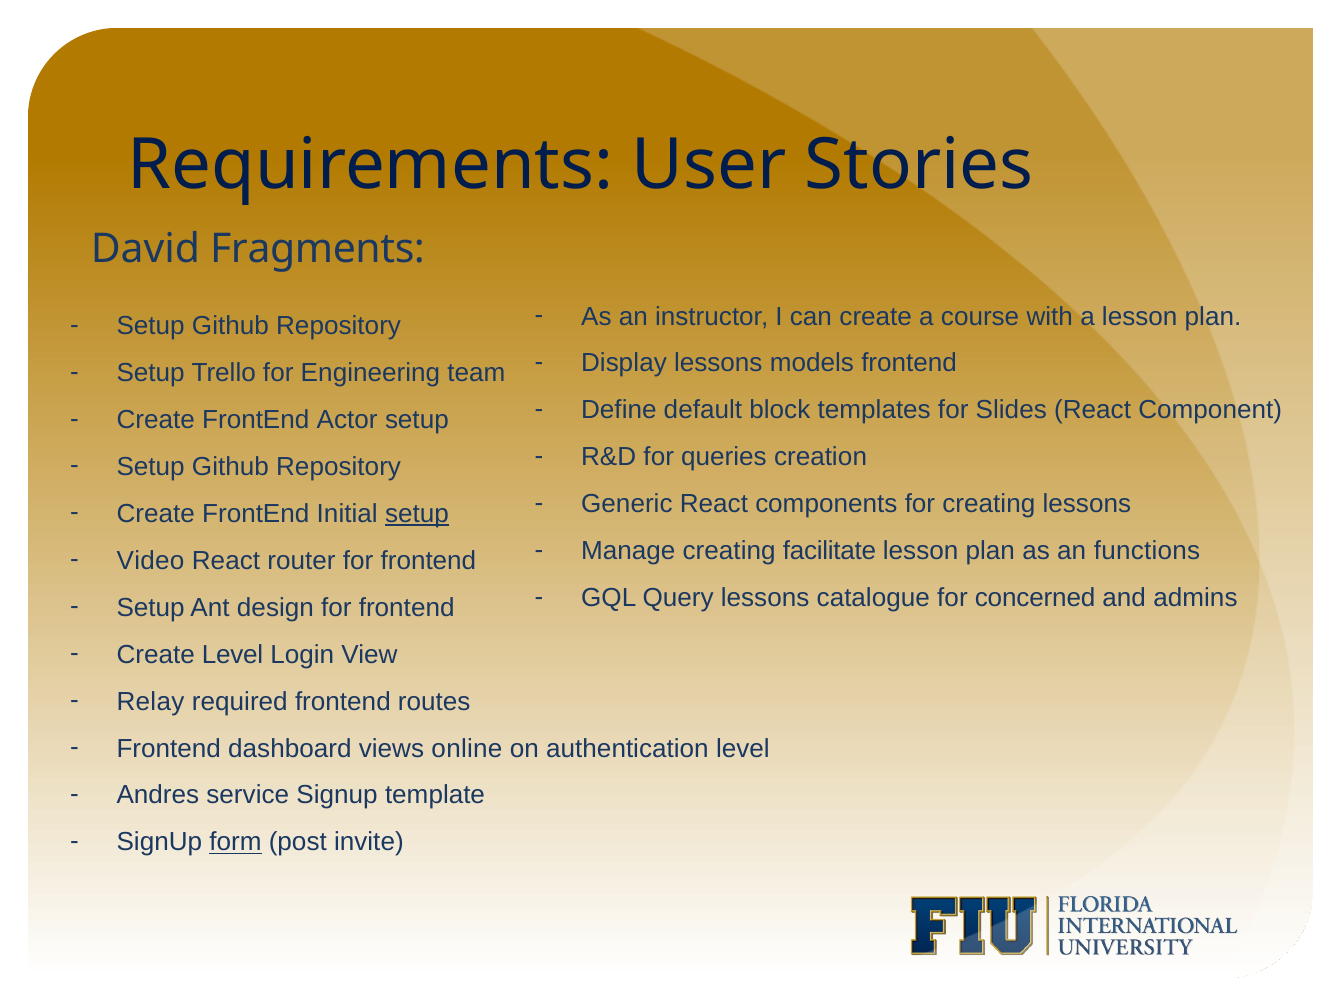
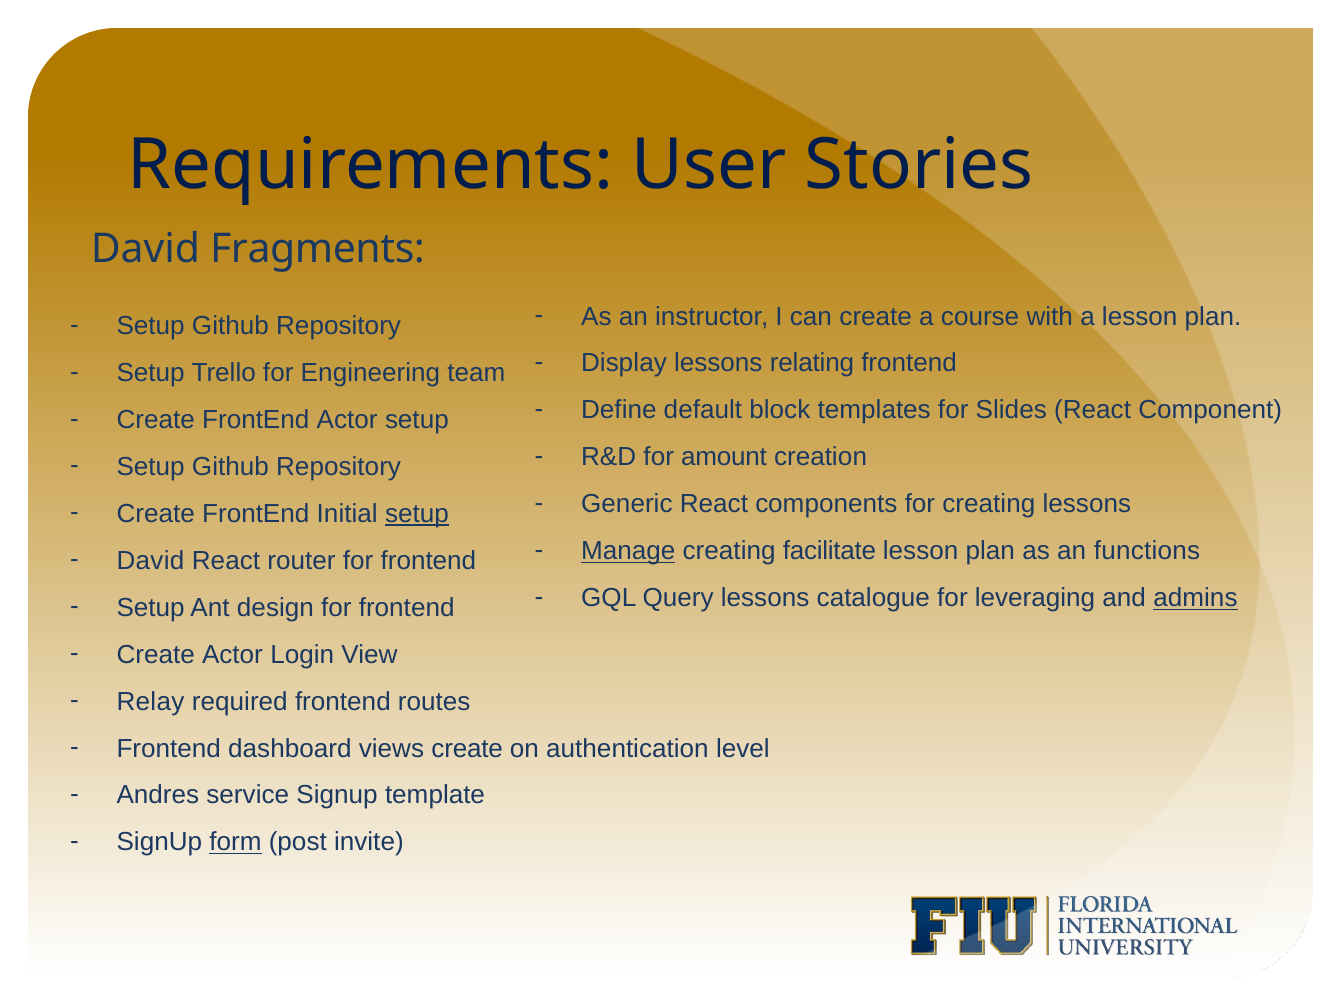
models: models -> relating
queries: queries -> amount
Manage underline: none -> present
Video at (150, 560): Video -> David
concerned: concerned -> leveraging
admins underline: none -> present
Create Level: Level -> Actor
views online: online -> create
